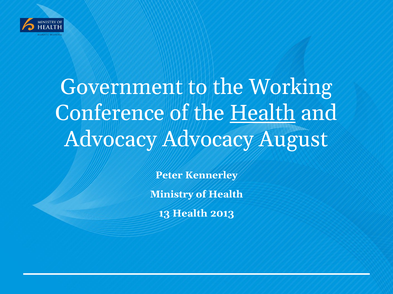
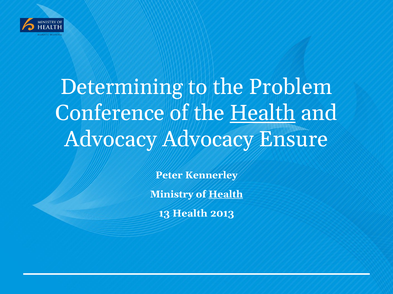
Government: Government -> Determining
Working: Working -> Problem
August: August -> Ensure
Health at (226, 195) underline: none -> present
